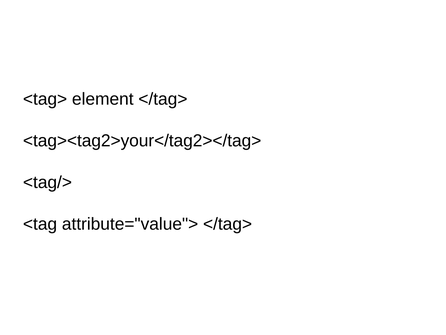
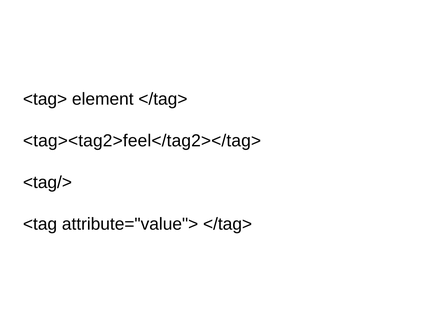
<tag><tag2>your</tag2></tag>: <tag><tag2>your</tag2></tag> -> <tag><tag2>feel</tag2></tag>
